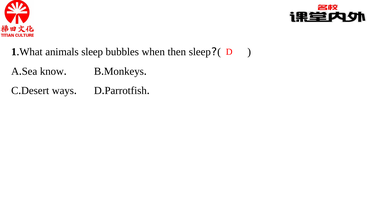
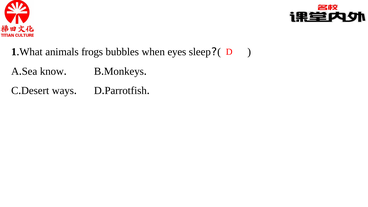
sleep: sleep -> frogs
then: then -> eyes
